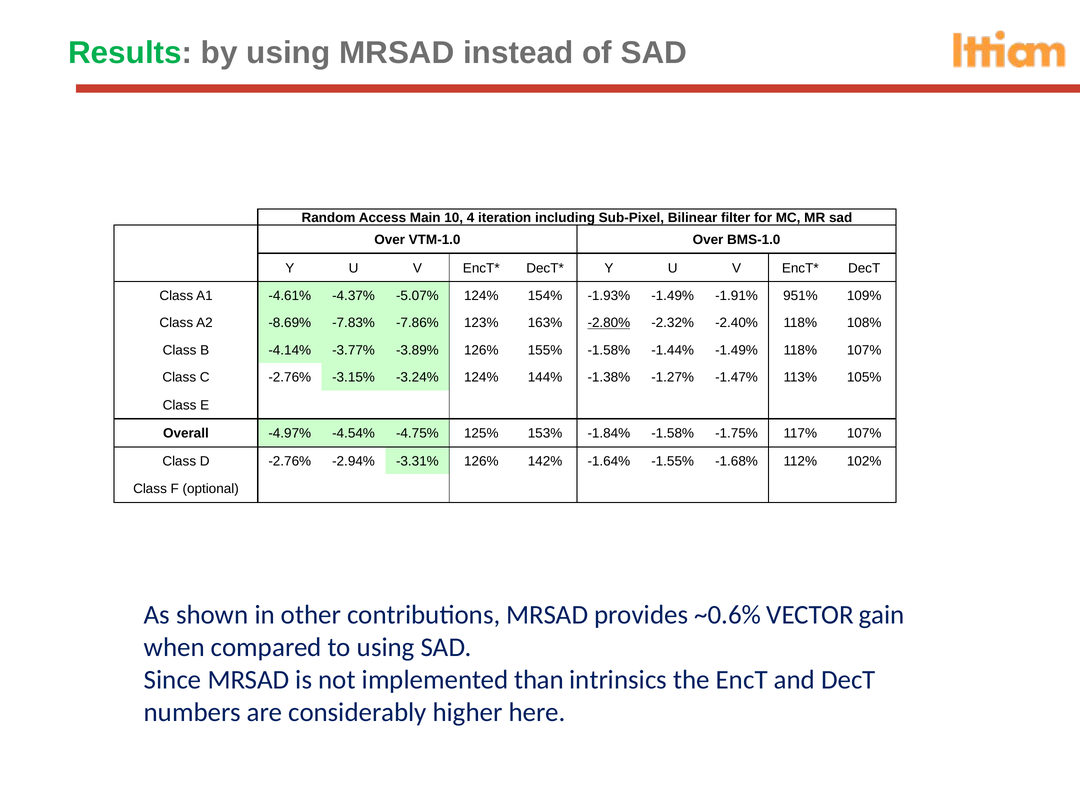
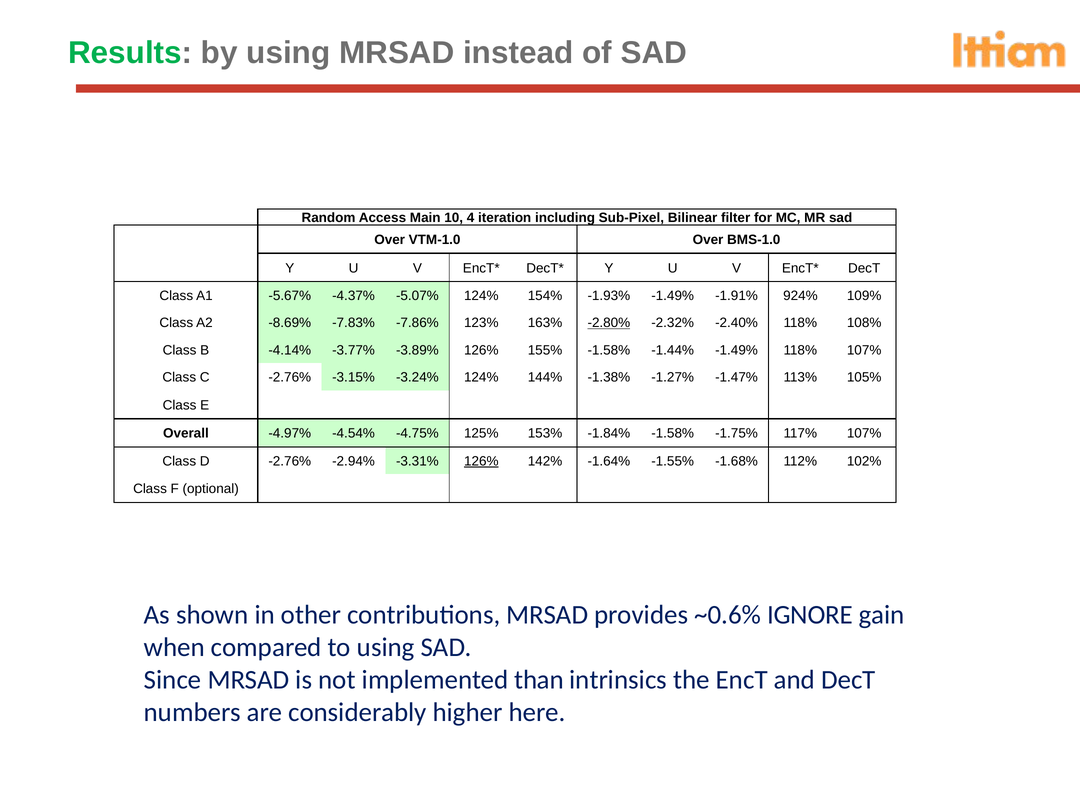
-4.61%: -4.61% -> -5.67%
951%: 951% -> 924%
126% at (481, 461) underline: none -> present
VECTOR: VECTOR -> IGNORE
